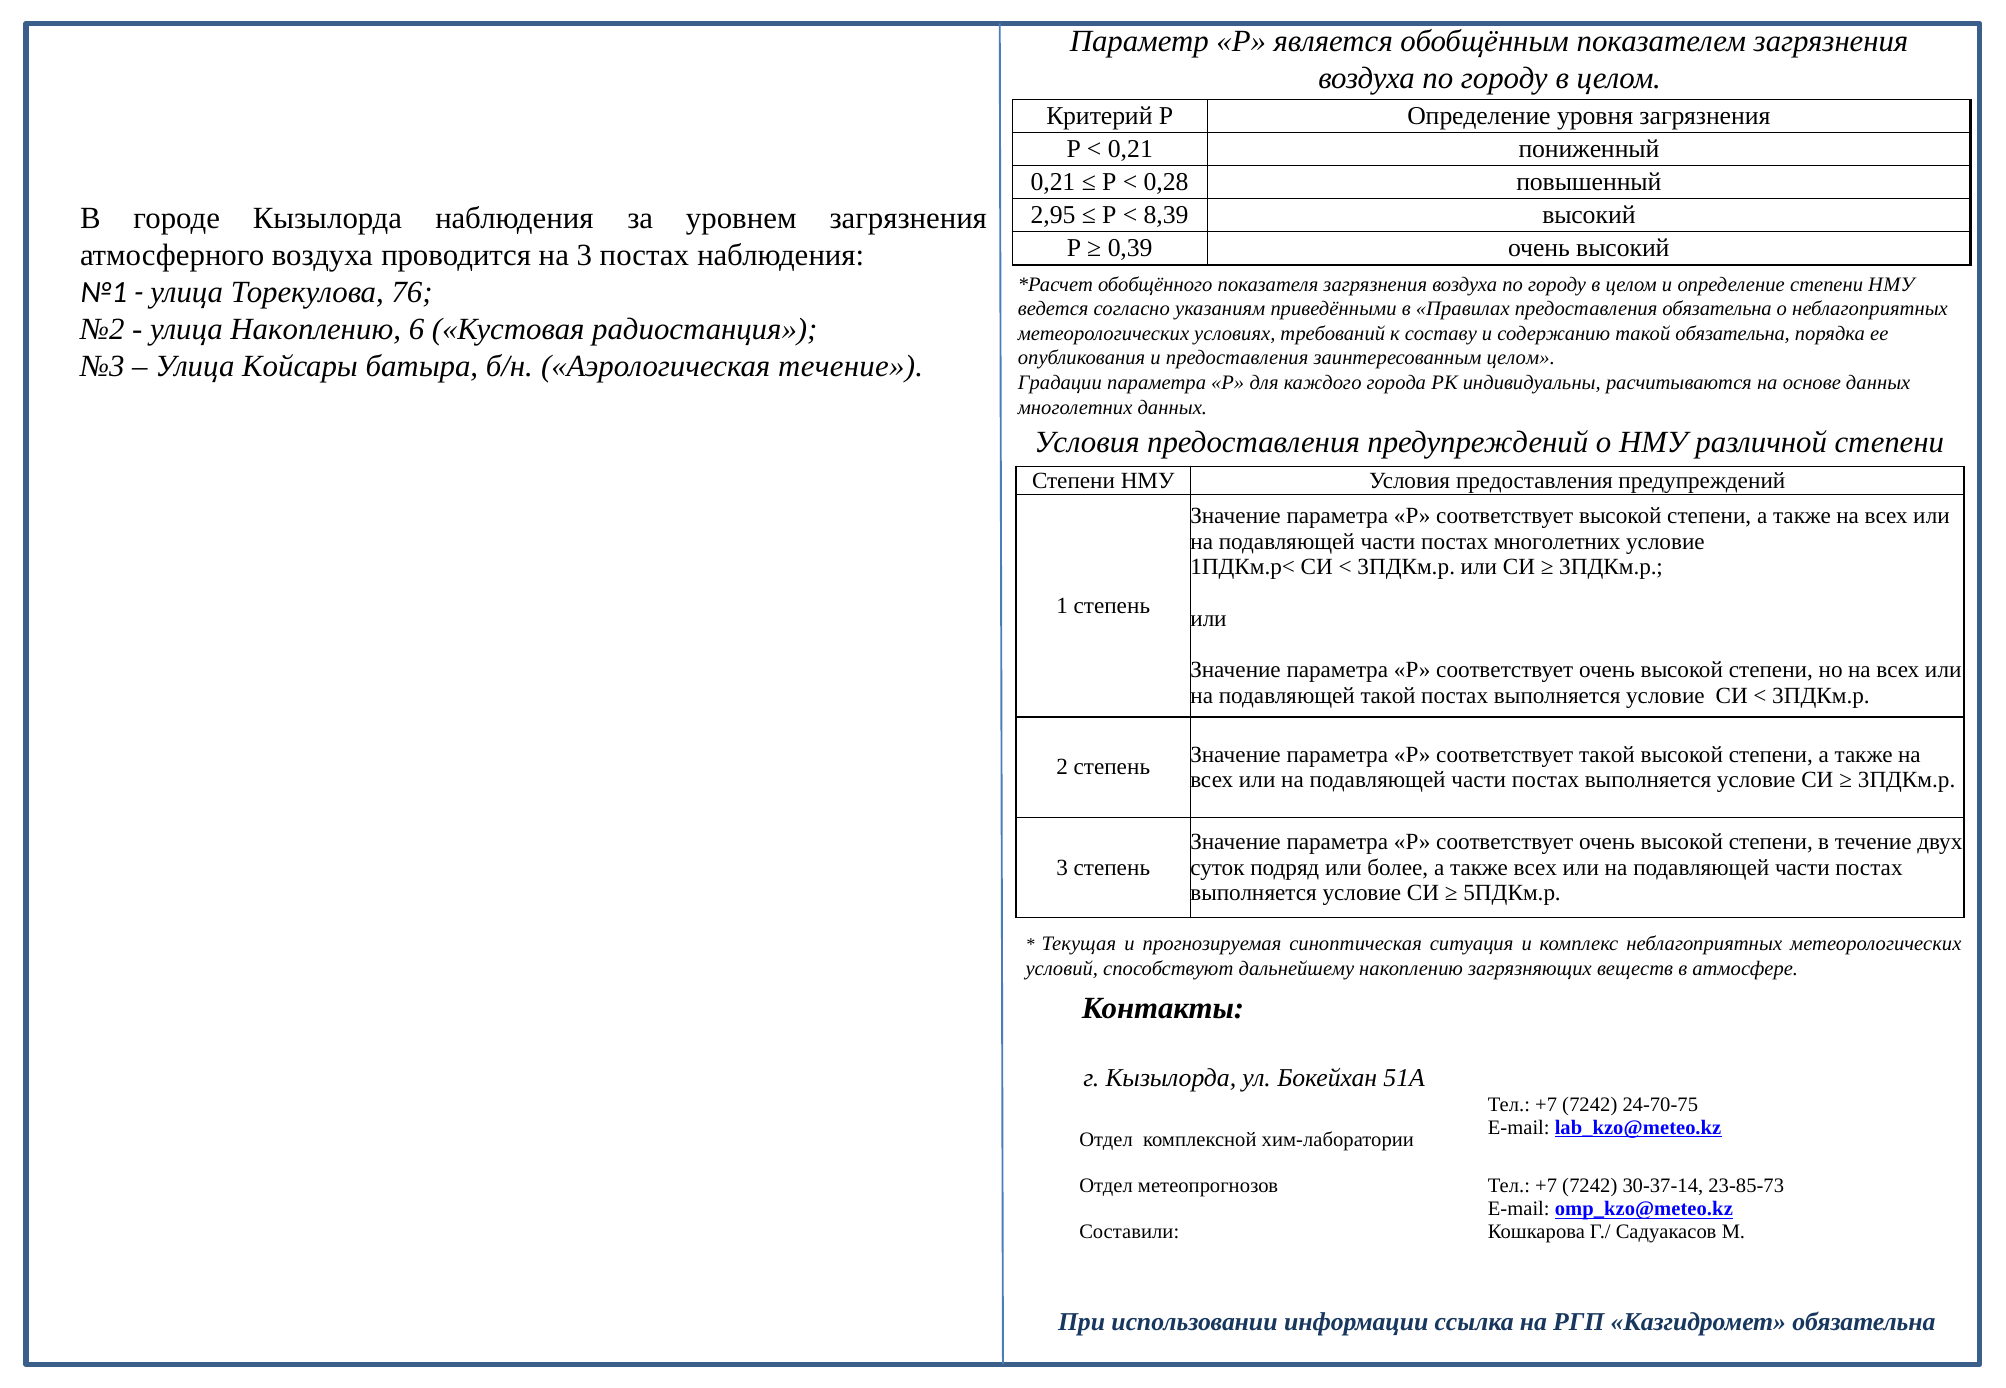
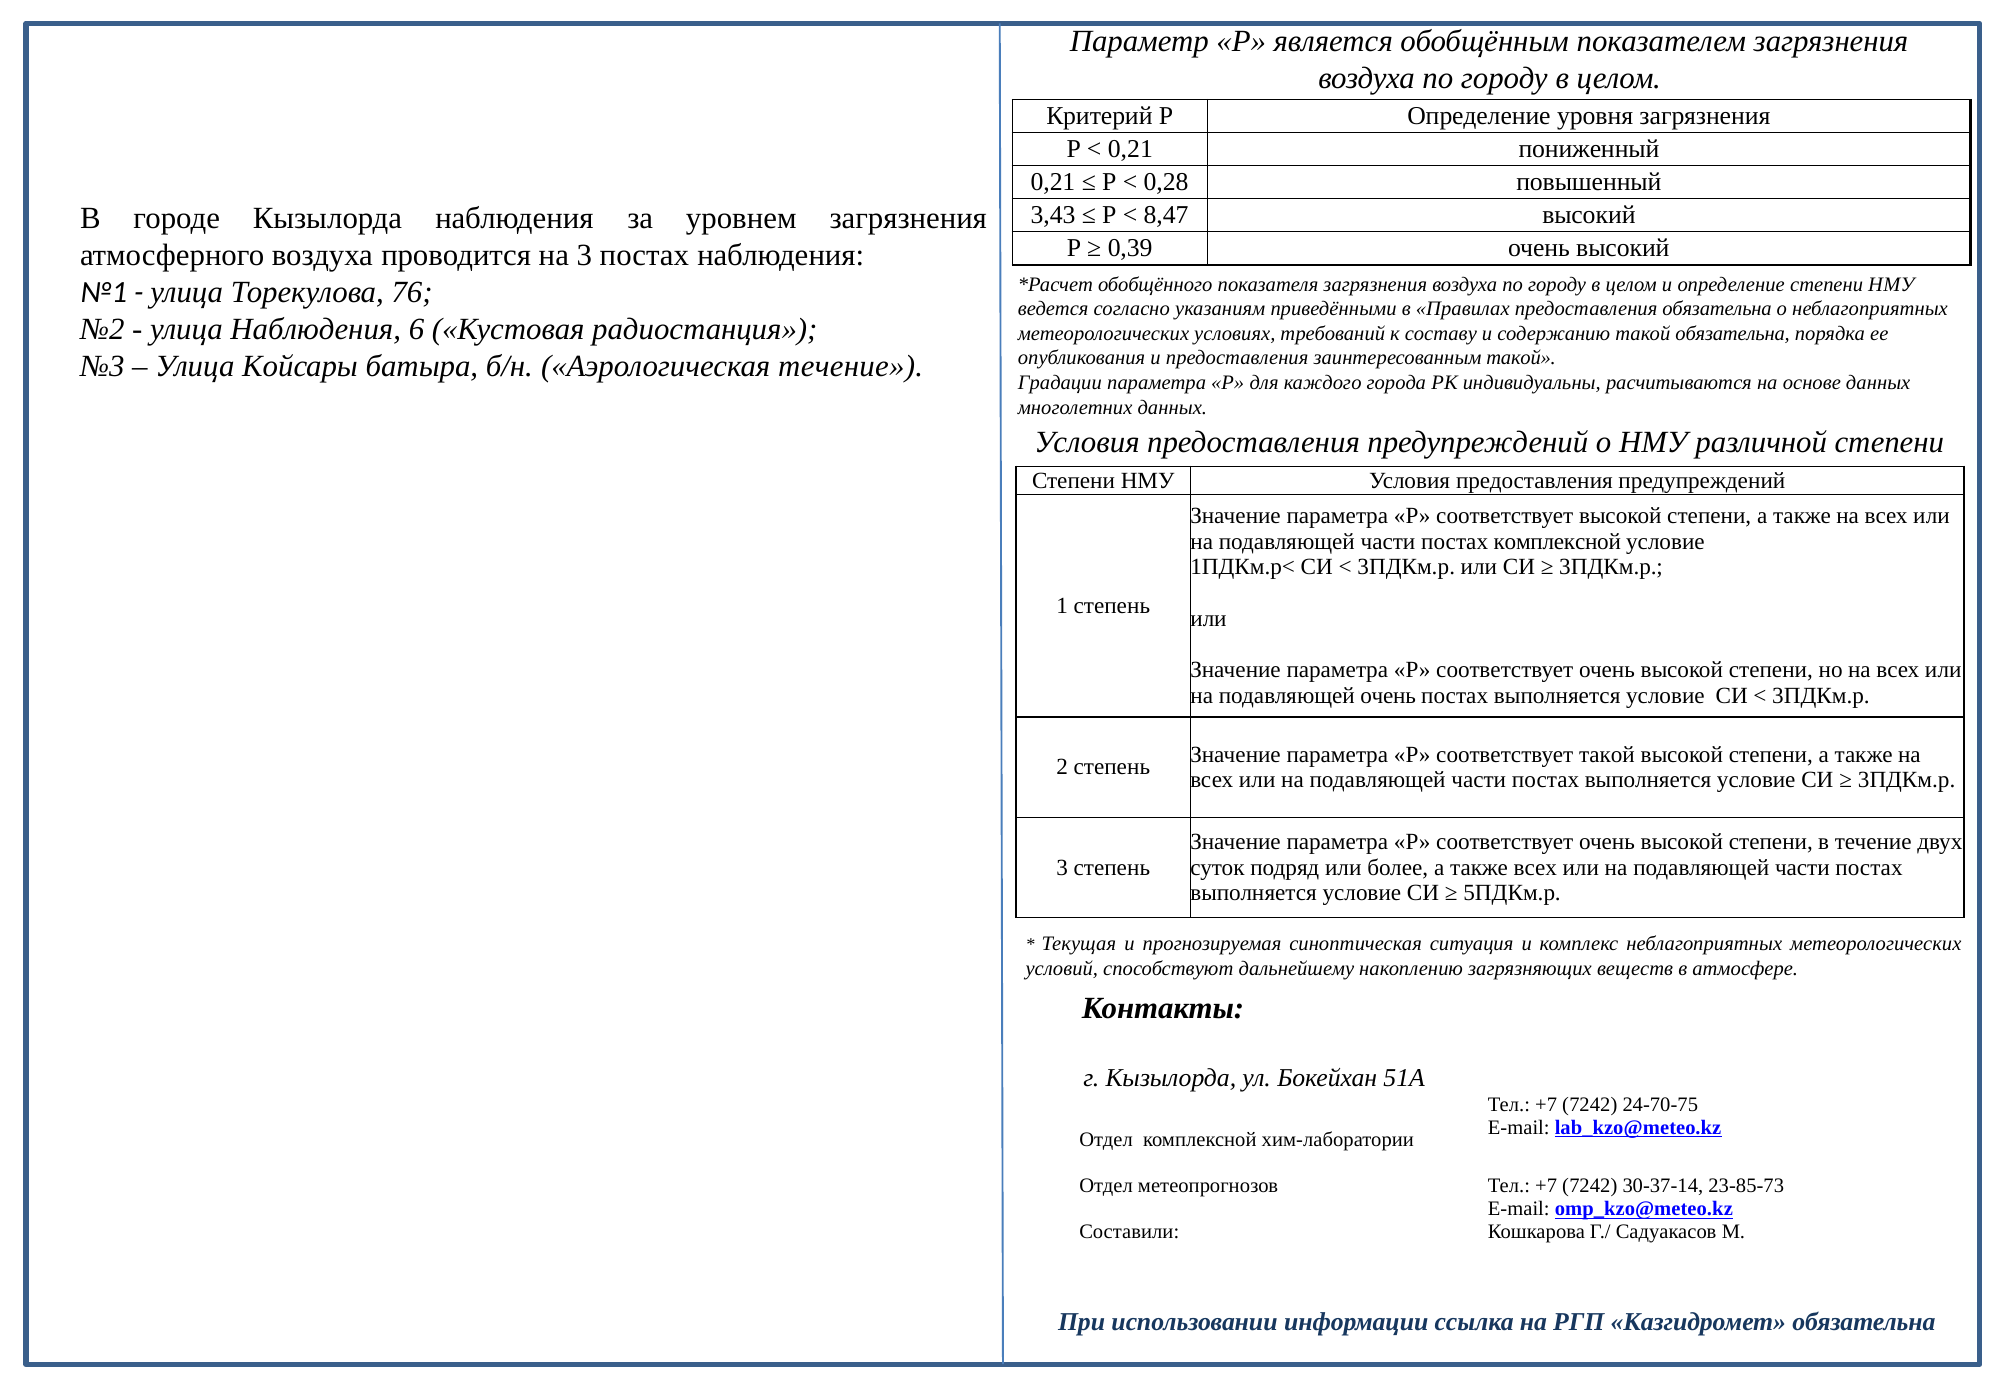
2,95: 2,95 -> 3,43
8,39: 8,39 -> 8,47
улица Накоплению: Накоплению -> Наблюдения
заинтересованным целом: целом -> такой
постах многолетних: многолетних -> комплексной
подавляющей такой: такой -> очень
